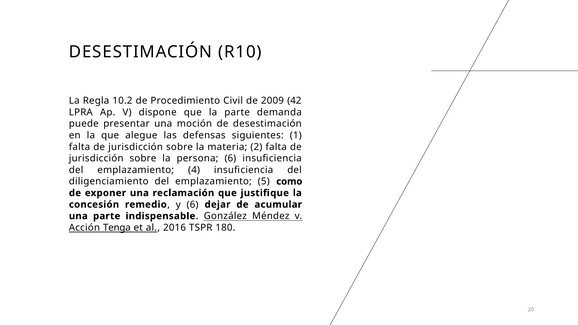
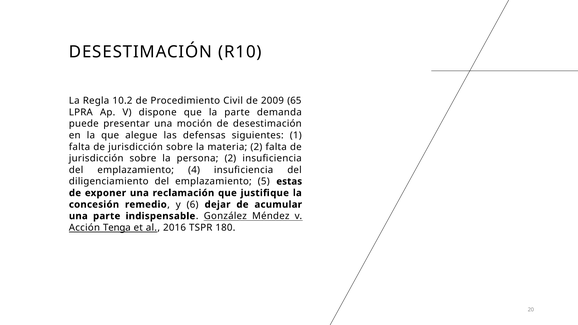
42: 42 -> 65
persona 6: 6 -> 2
como: como -> estas
